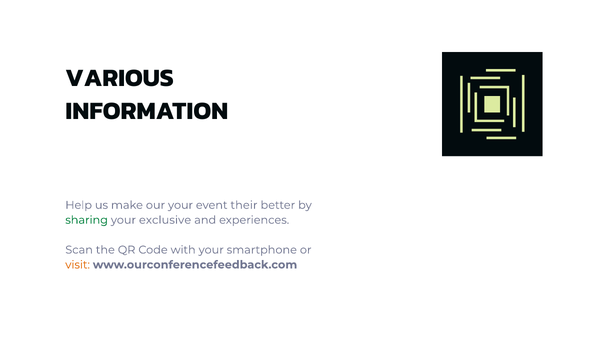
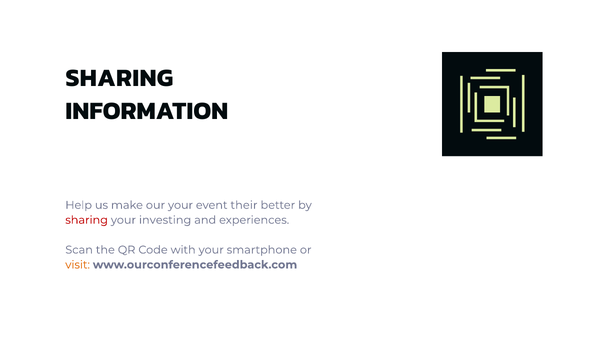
VARIOUS at (120, 78): VARIOUS -> SHARING
sharing at (87, 220) colour: green -> red
exclusive: exclusive -> investing
